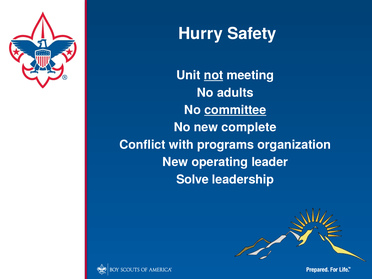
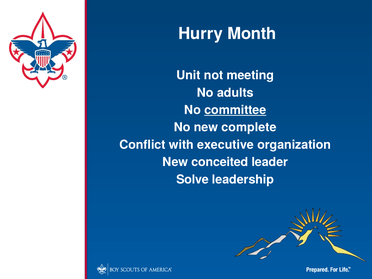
Safety: Safety -> Month
not underline: present -> none
programs: programs -> executive
operating: operating -> conceited
